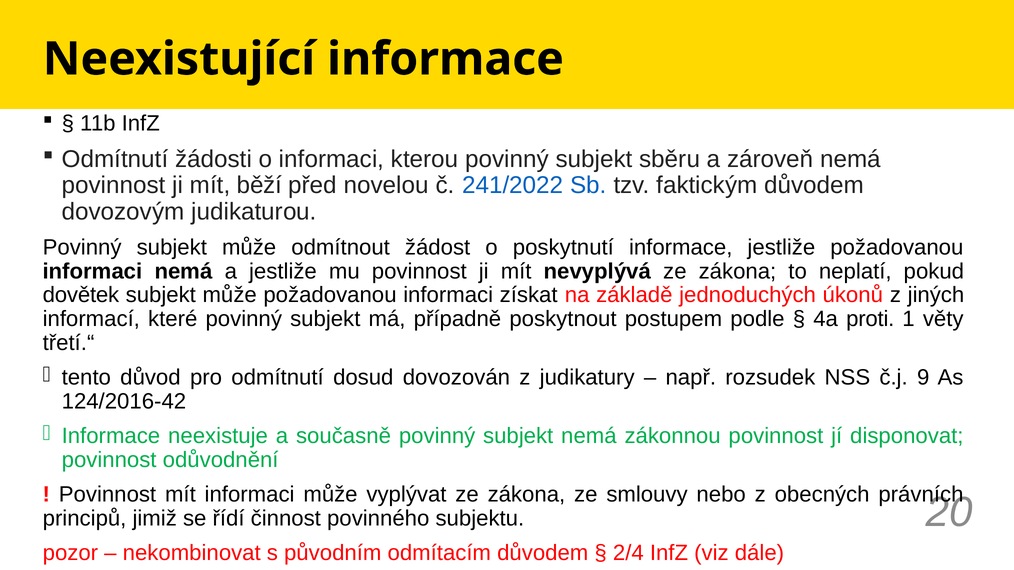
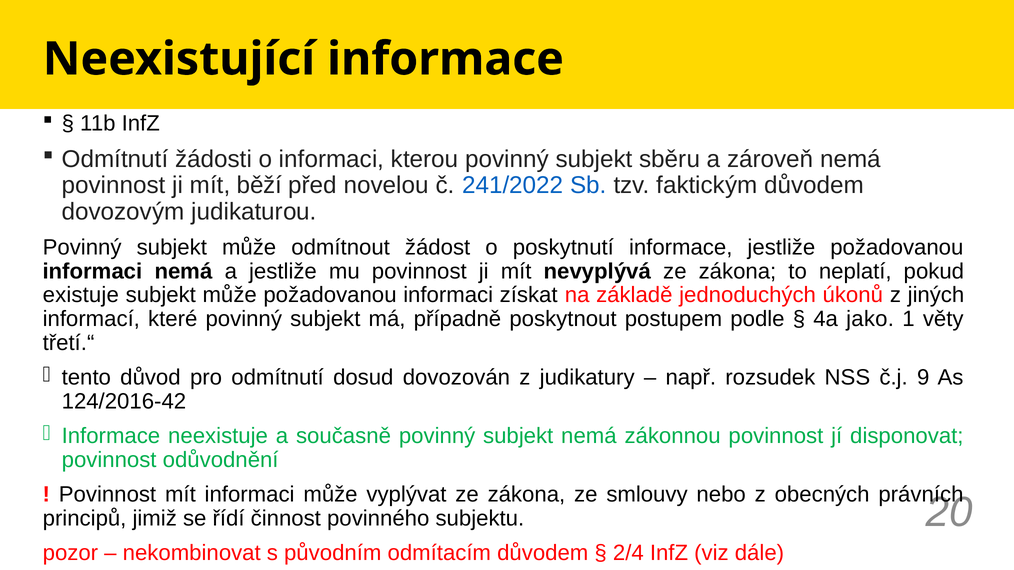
dovětek: dovětek -> existuje
proti: proti -> jako
